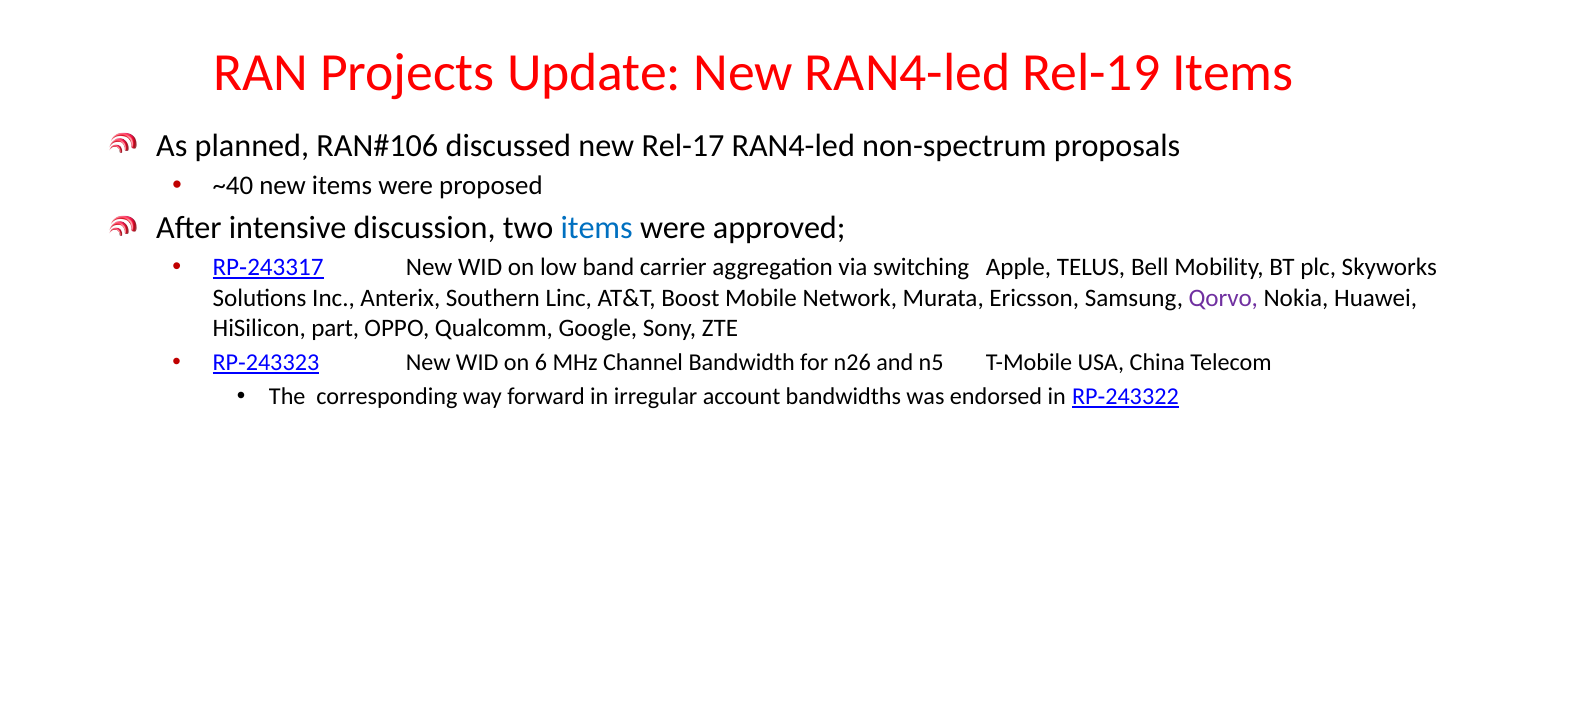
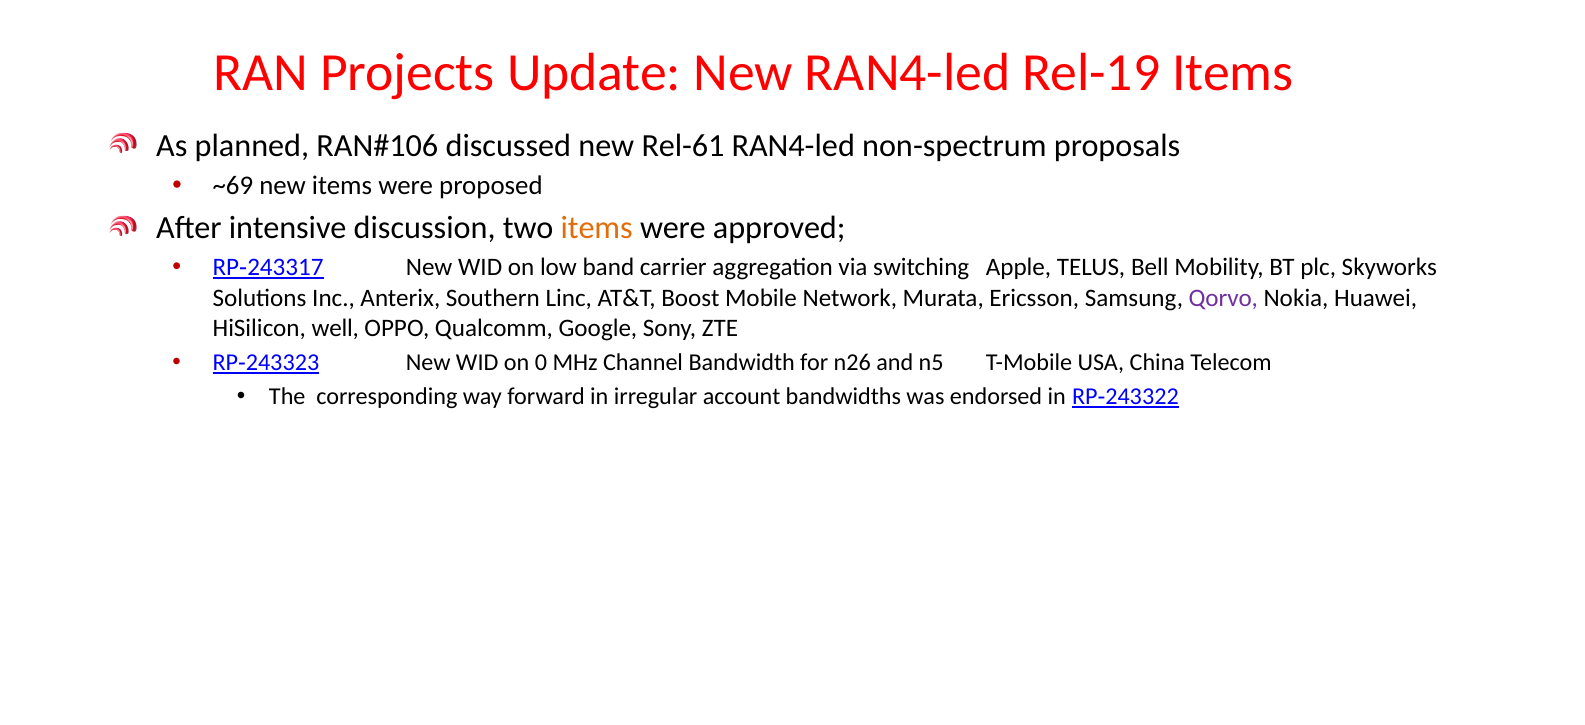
Rel-17: Rel-17 -> Rel-61
~40: ~40 -> ~69
items at (597, 228) colour: blue -> orange
part: part -> well
6: 6 -> 0
